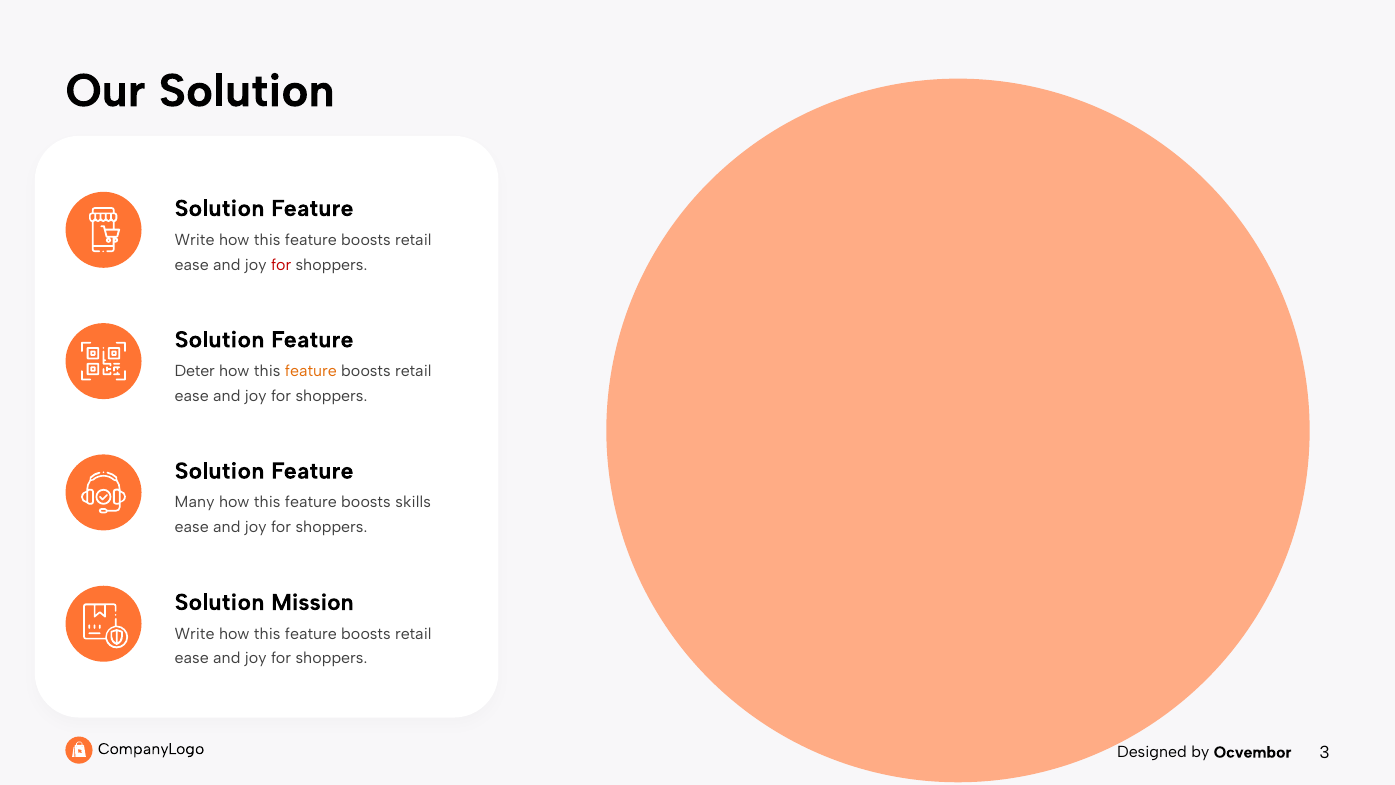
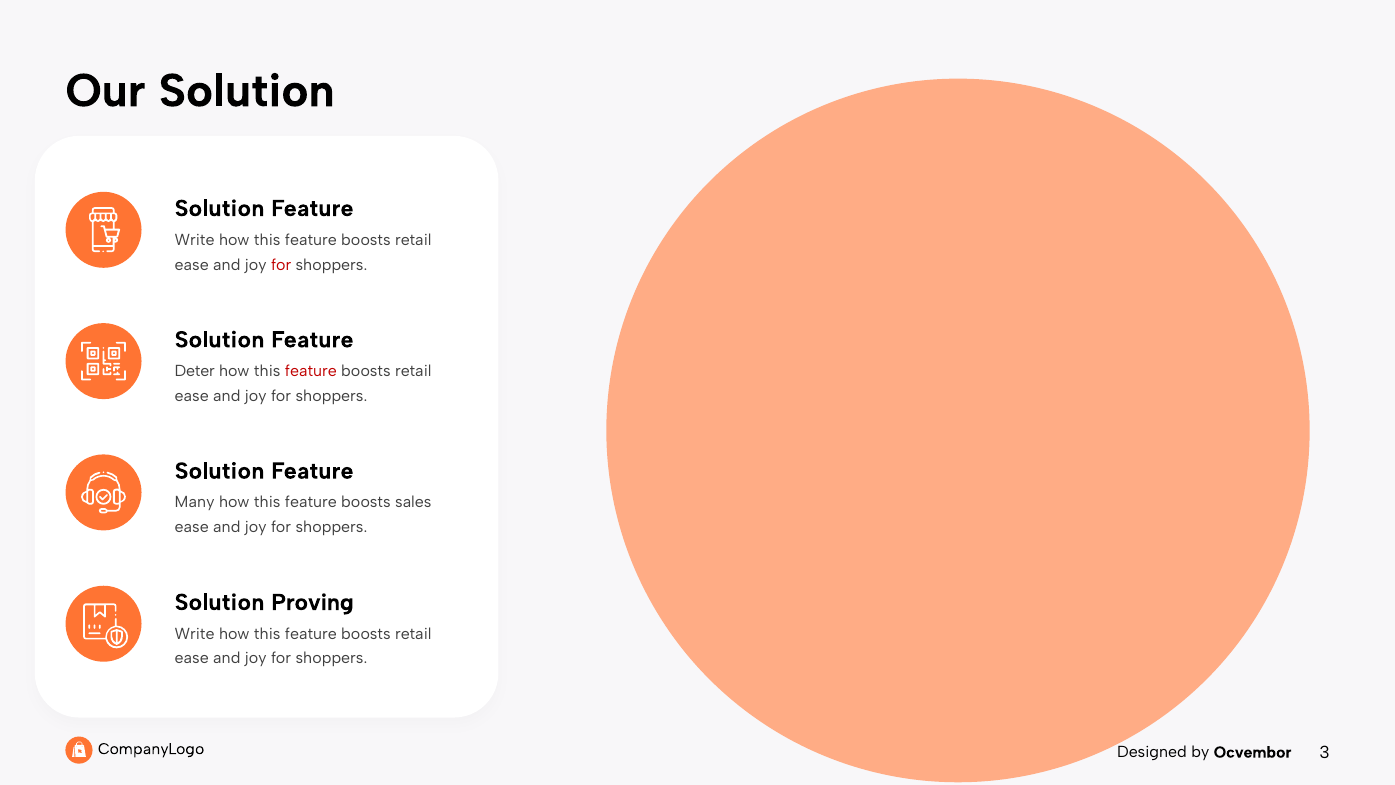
feature at (311, 371) colour: orange -> red
skills: skills -> sales
Mission: Mission -> Proving
